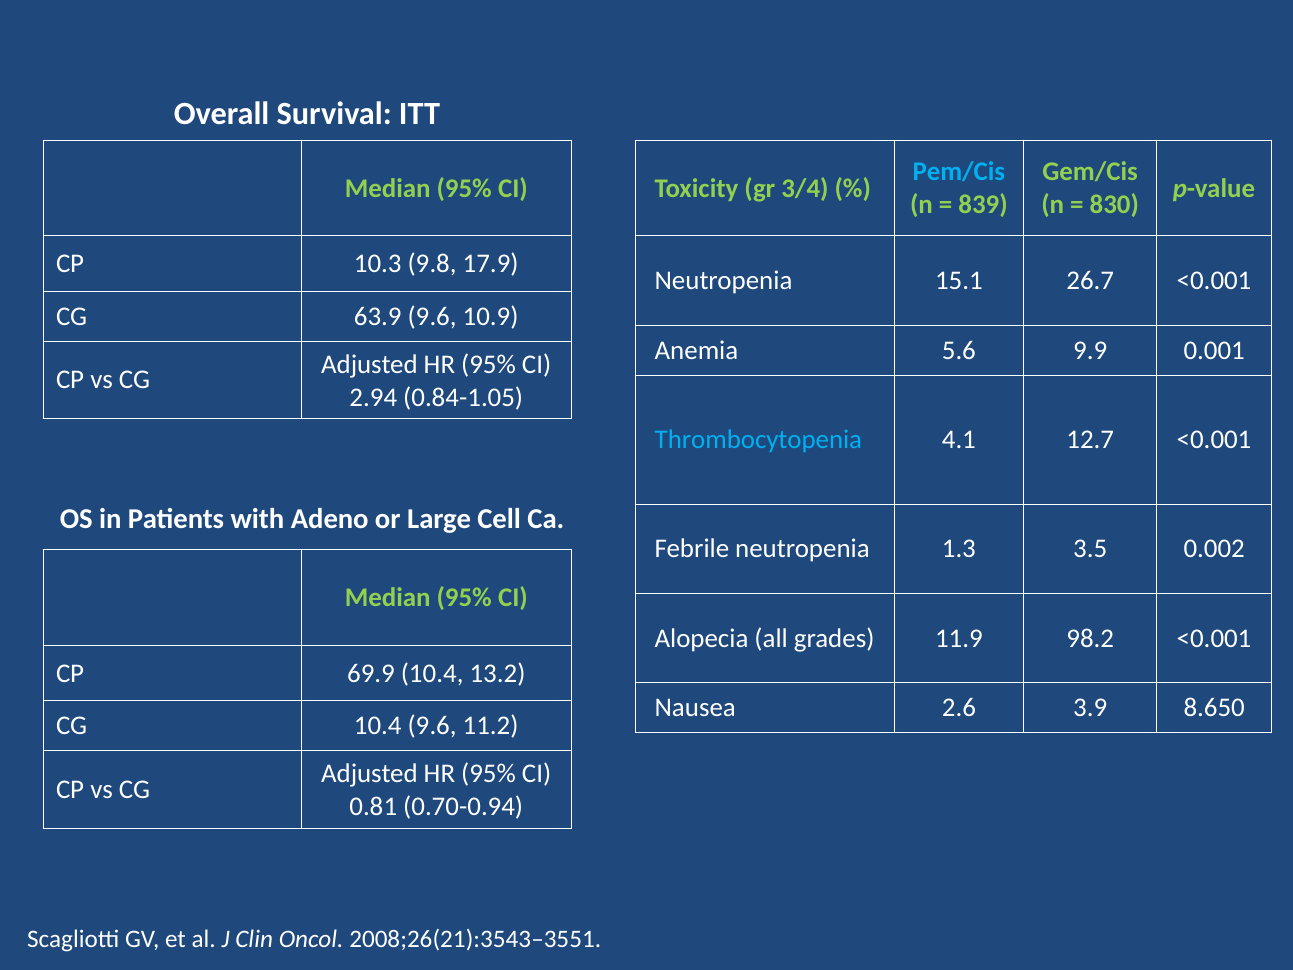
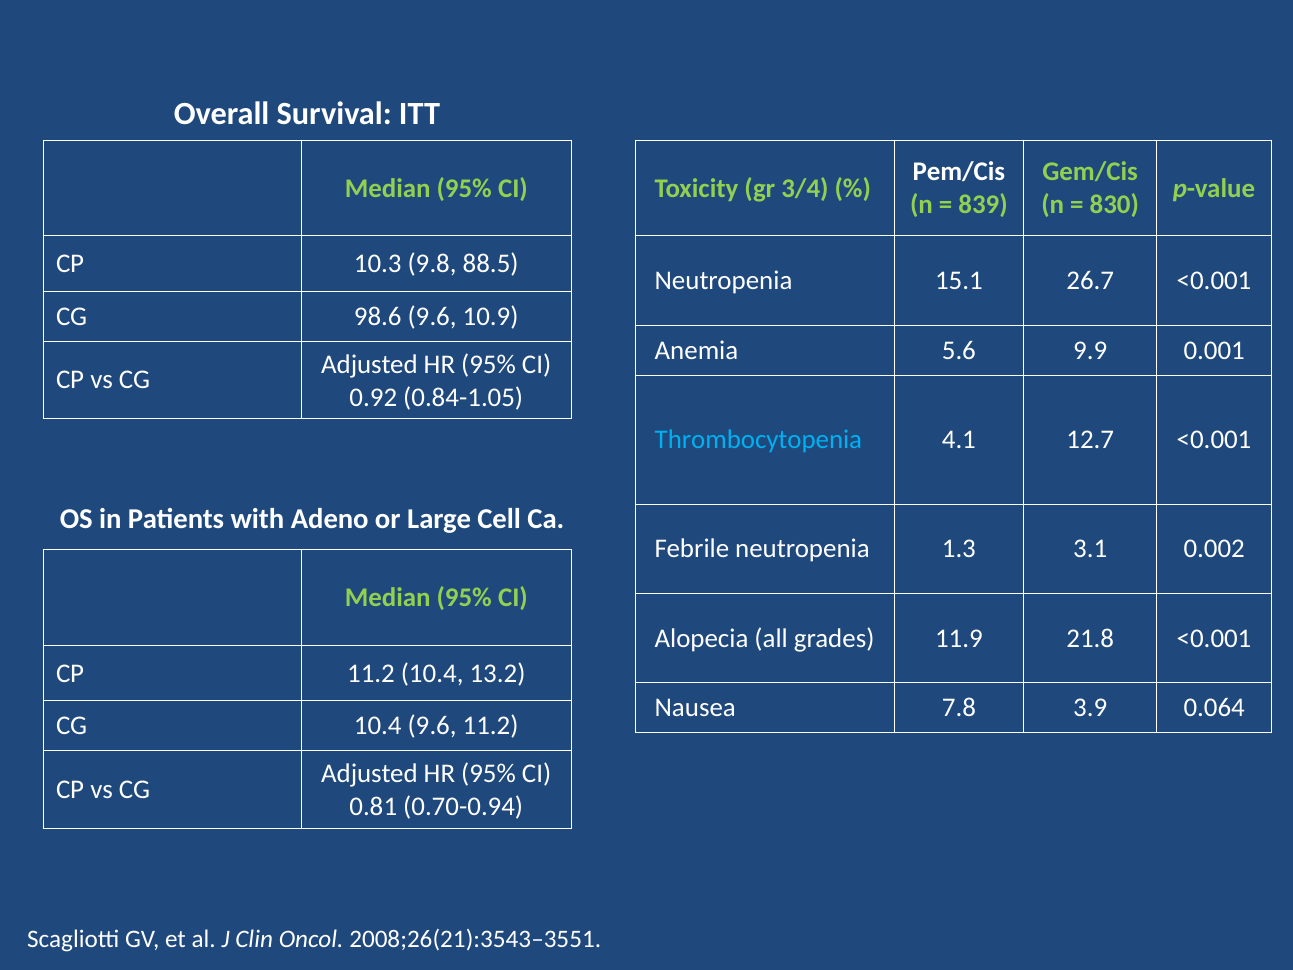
Pem/Cis colour: light blue -> white
17.9: 17.9 -> 88.5
63.9: 63.9 -> 98.6
2.94: 2.94 -> 0.92
3.5: 3.5 -> 3.1
98.2: 98.2 -> 21.8
CP 69.9: 69.9 -> 11.2
2.6: 2.6 -> 7.8
8.650: 8.650 -> 0.064
